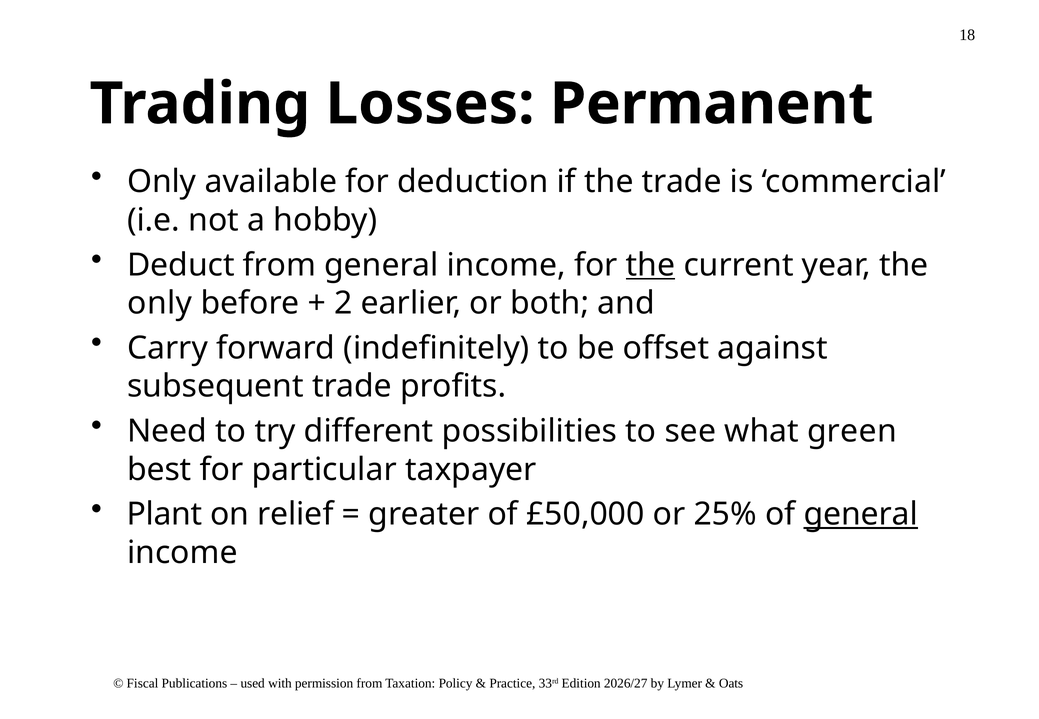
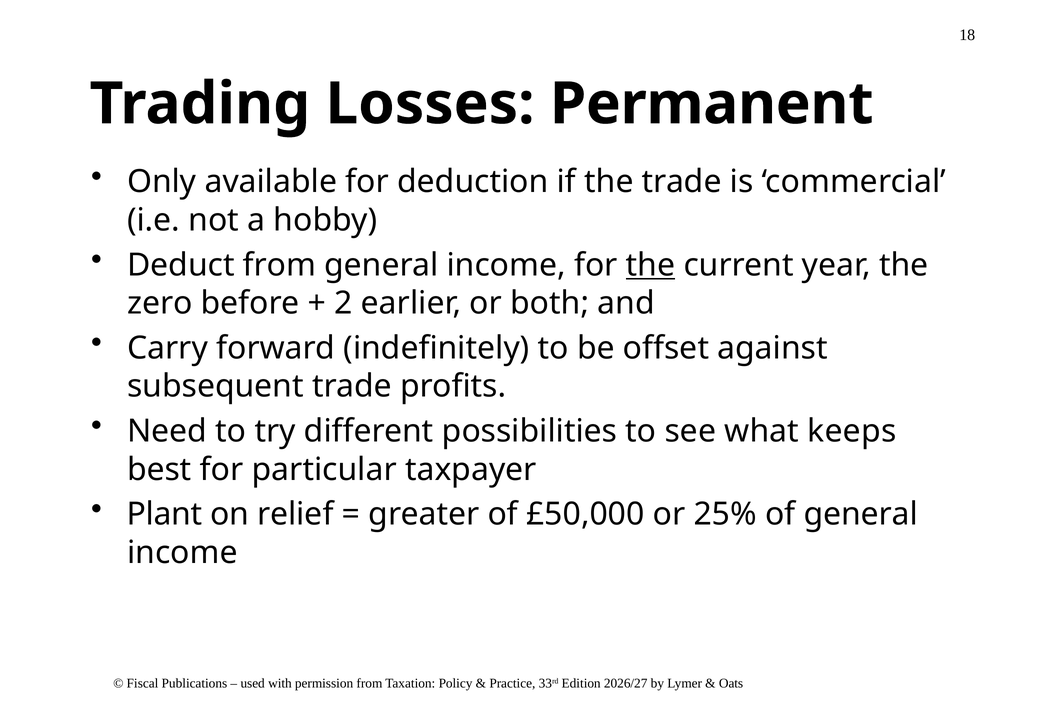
only at (160, 303): only -> zero
green: green -> keeps
general at (861, 514) underline: present -> none
